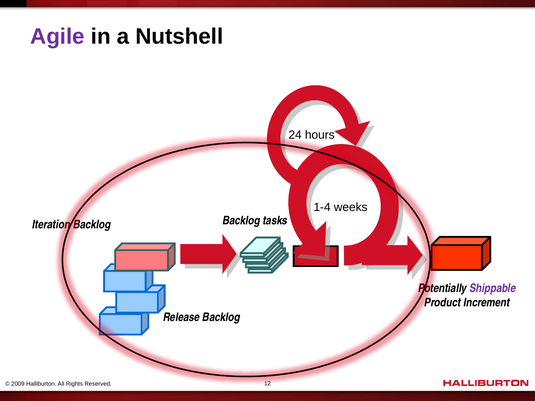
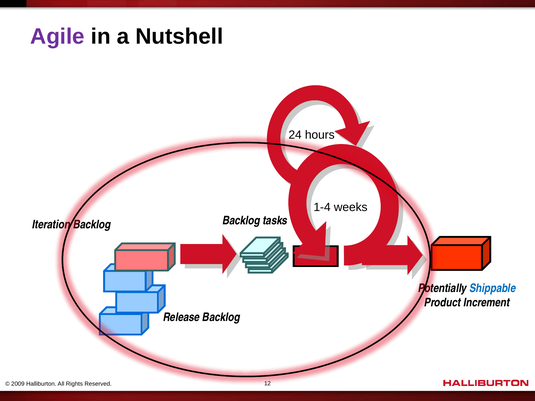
Shippable colour: purple -> blue
